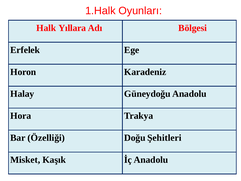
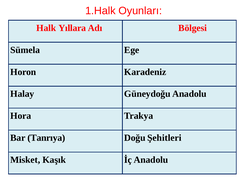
Erfelek: Erfelek -> Sümela
Özelliği: Özelliği -> Tanrıya
